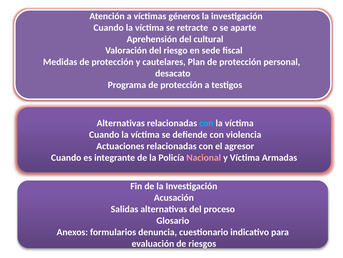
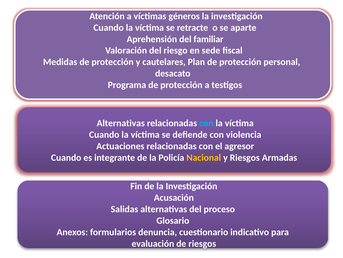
cultural: cultural -> familiar
Nacional colour: pink -> yellow
y Víctima: Víctima -> Riesgos
